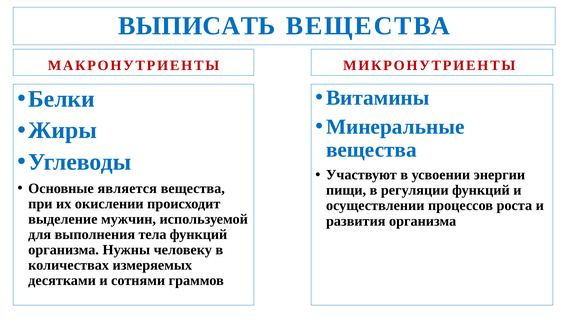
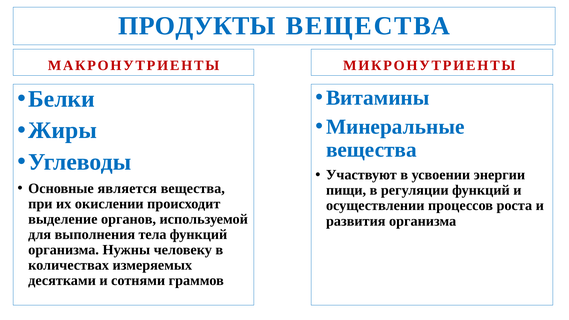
ВЫПИСАТЬ: ВЫПИСАТЬ -> ПРОДУКТЫ
мужчин: мужчин -> органов
